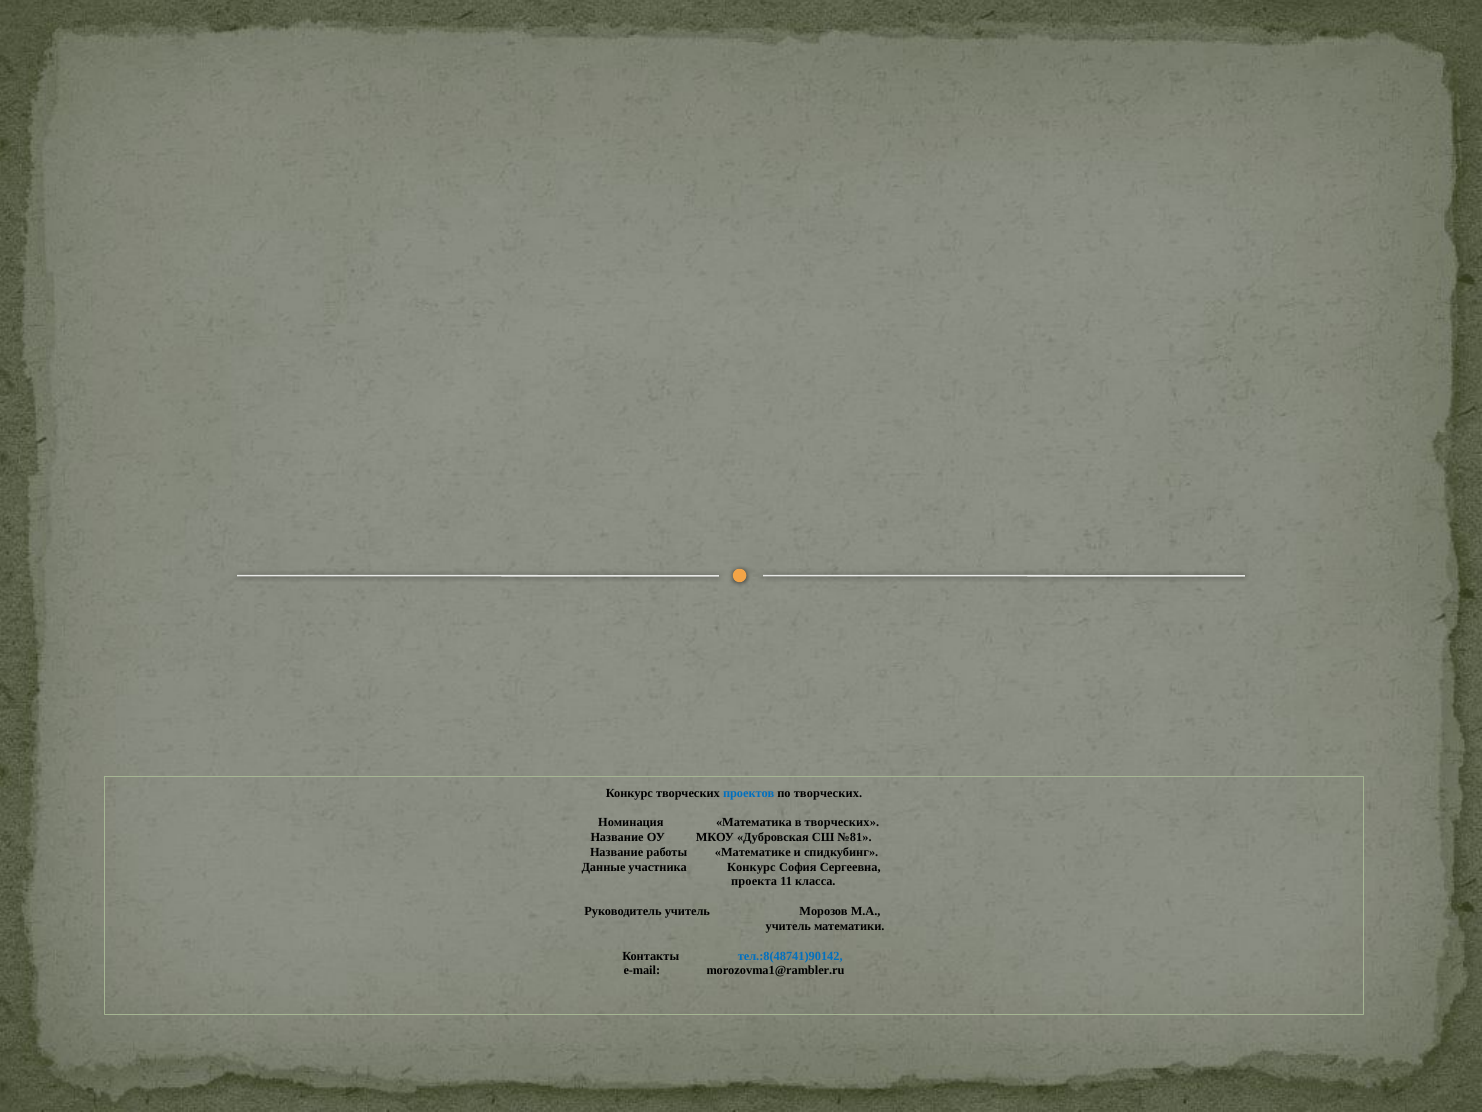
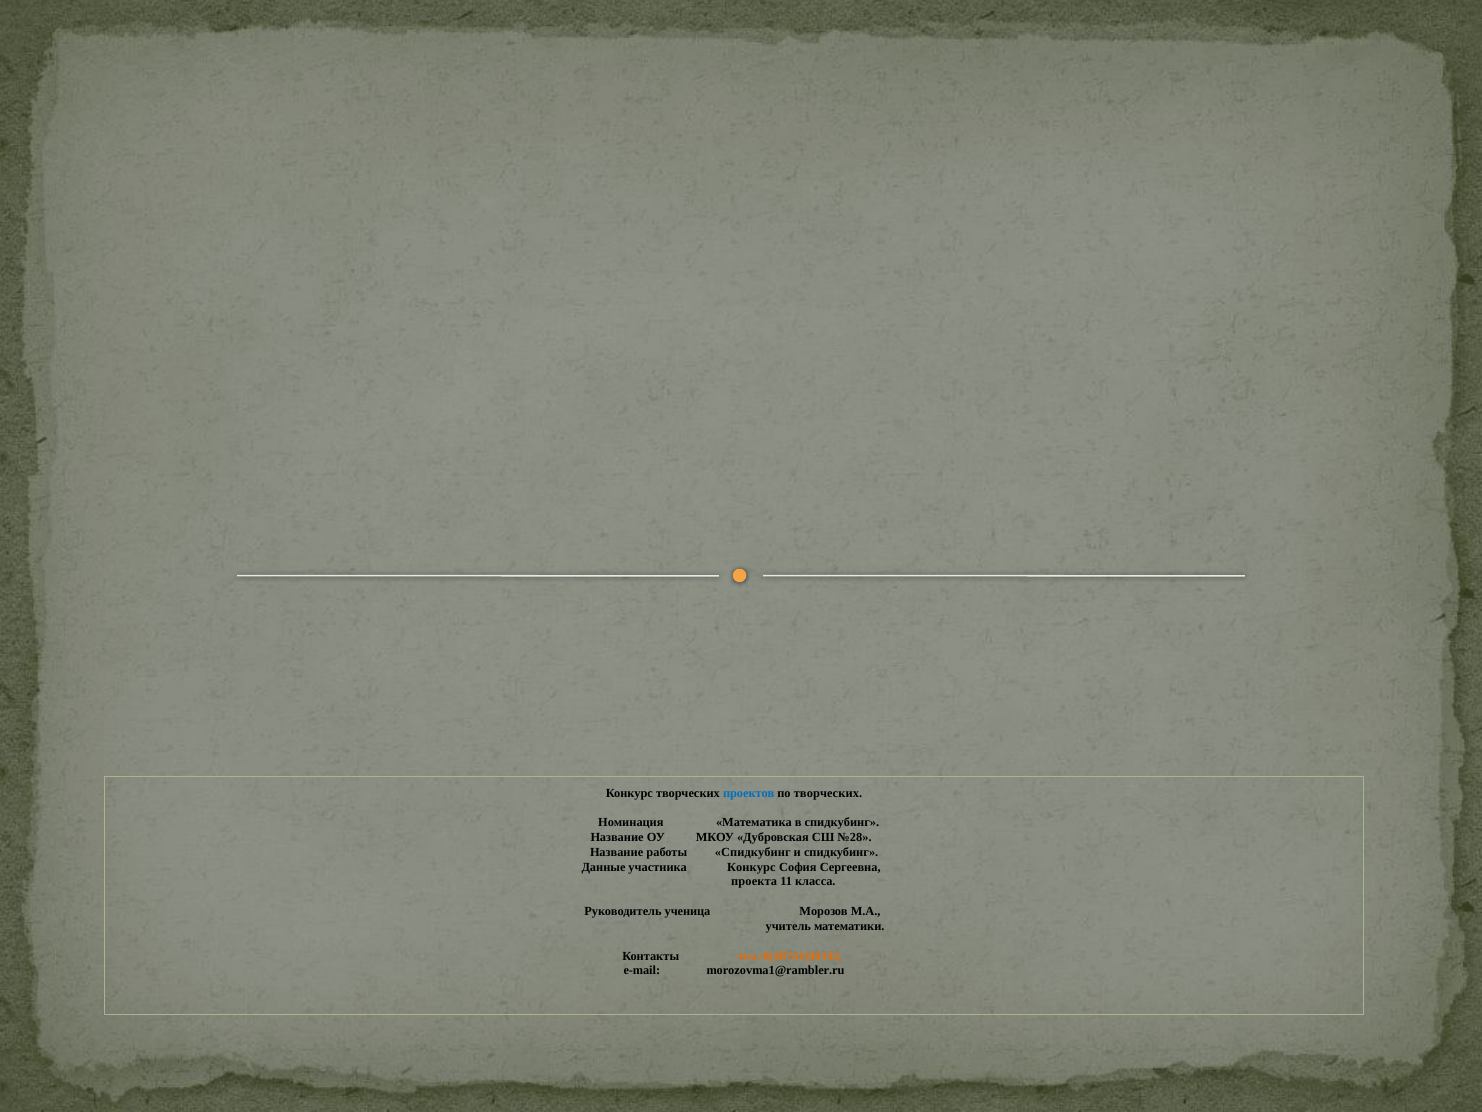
в творческих: творческих -> спидкубинг
№81: №81 -> №28
работы Математике: Математике -> Спидкубинг
Руководитель учитель: учитель -> ученица
тел.:8(48741)90142 colour: blue -> orange
